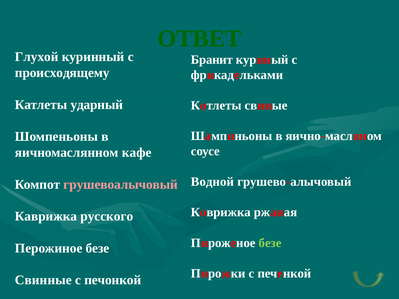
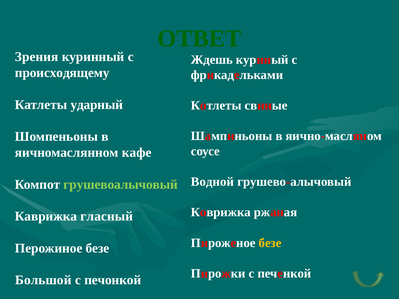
Глухой: Глухой -> Зрения
Бранит: Бранит -> Ждешь
грушевоалычовый colour: pink -> light green
русского: русского -> гласный
безе at (270, 243) colour: light green -> yellow
Свинные: Свинные -> Большой
